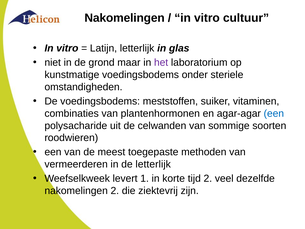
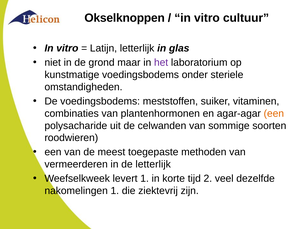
Nakomelingen at (125, 18): Nakomelingen -> Okselknoppen
een at (274, 113) colour: blue -> orange
nakomelingen 2: 2 -> 1
